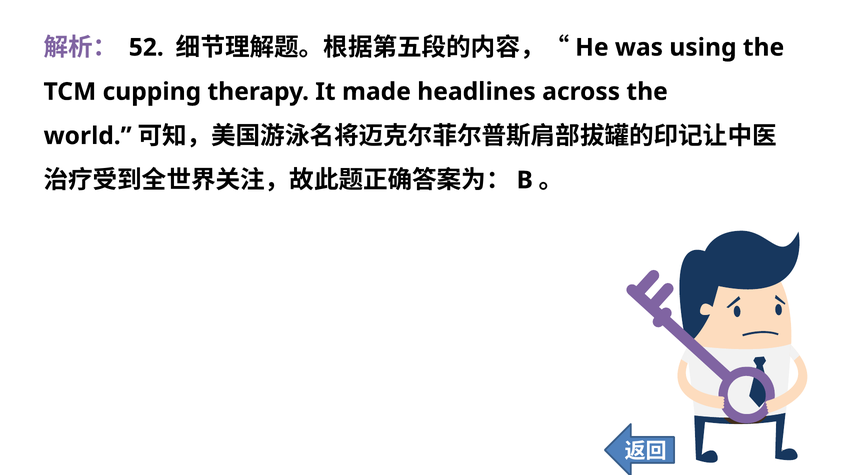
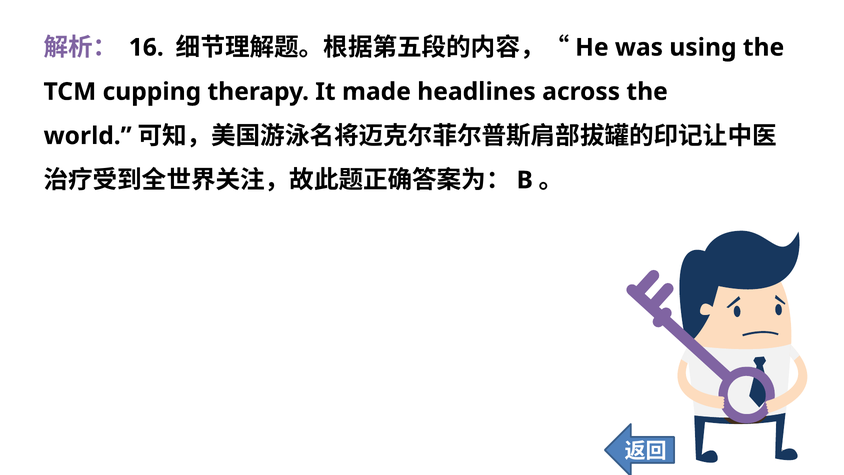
52: 52 -> 16
